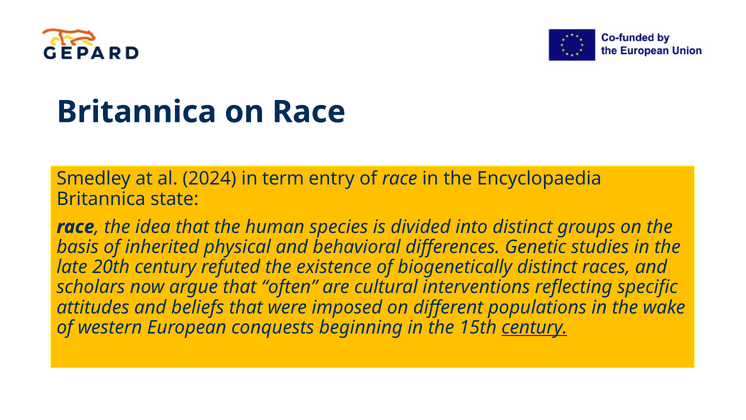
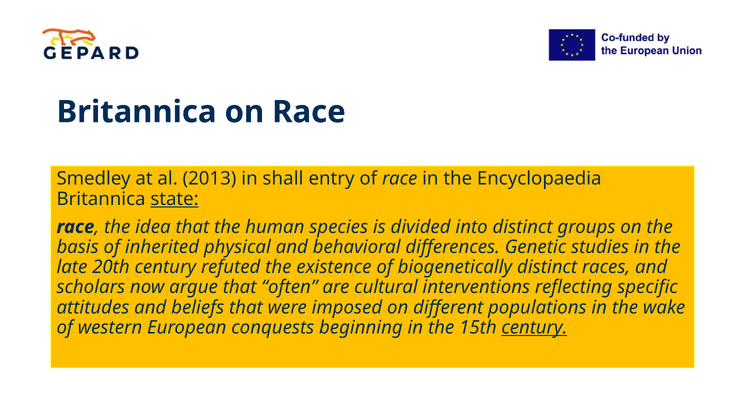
2024: 2024 -> 2013
term: term -> shall
state underline: none -> present
